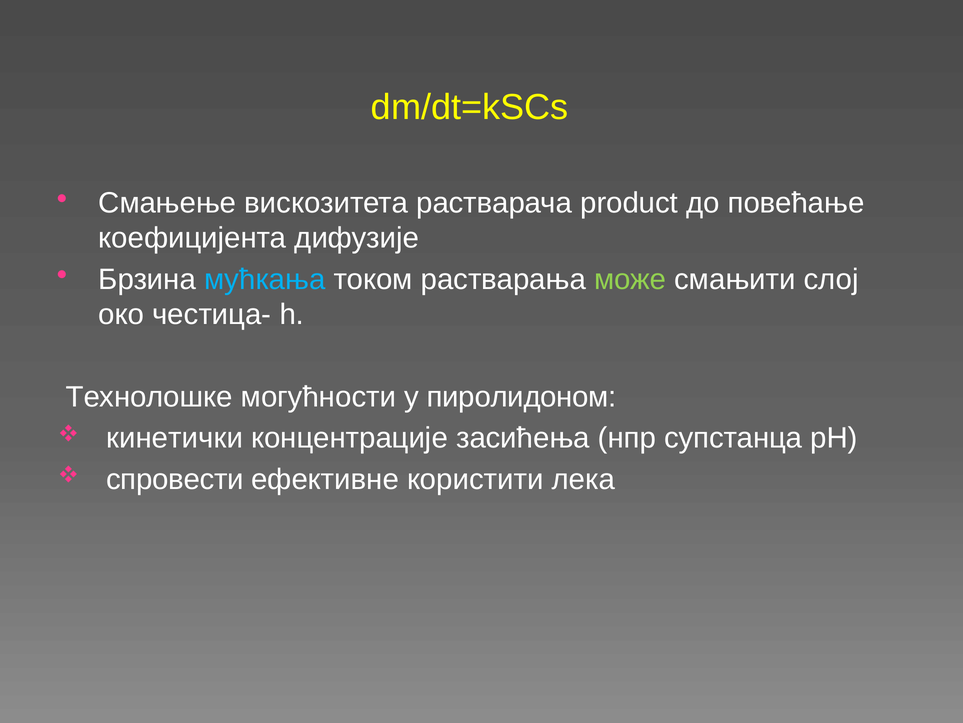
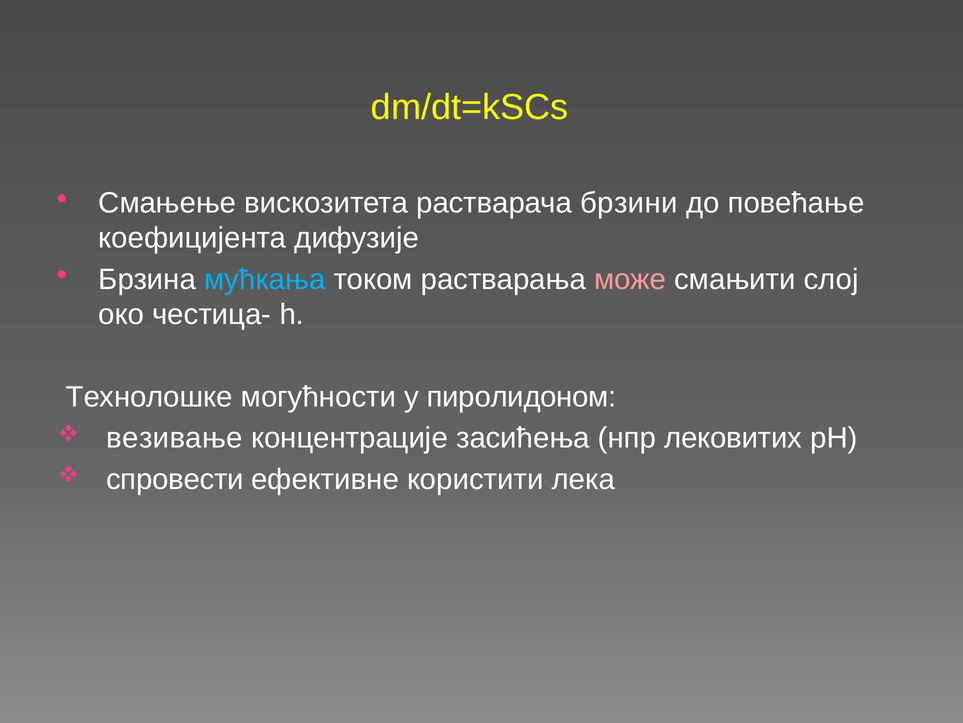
product: product -> брзини
може colour: light green -> pink
кинетички: кинетички -> везивање
супстанца: супстанца -> лековитих
